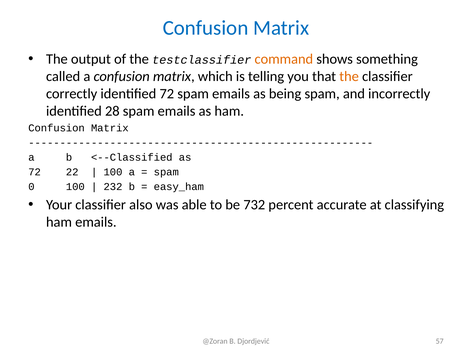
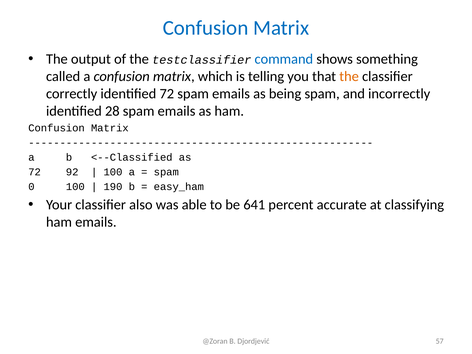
command colour: orange -> blue
22: 22 -> 92
232: 232 -> 190
732: 732 -> 641
